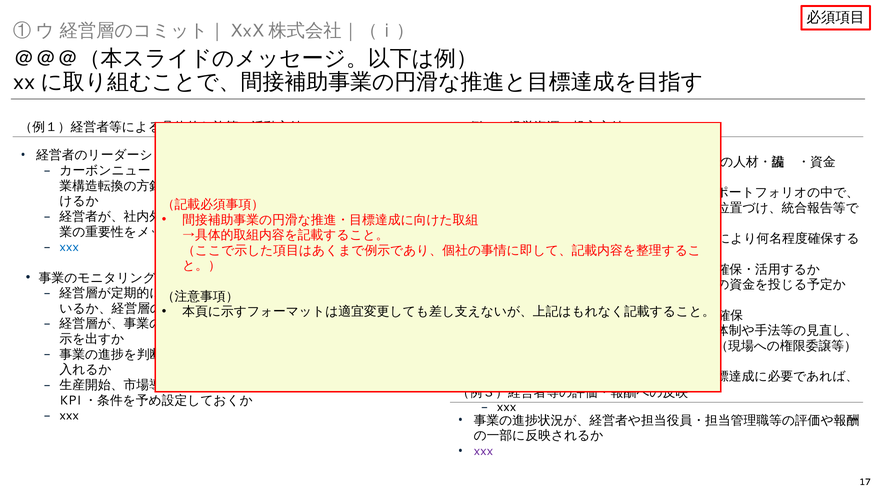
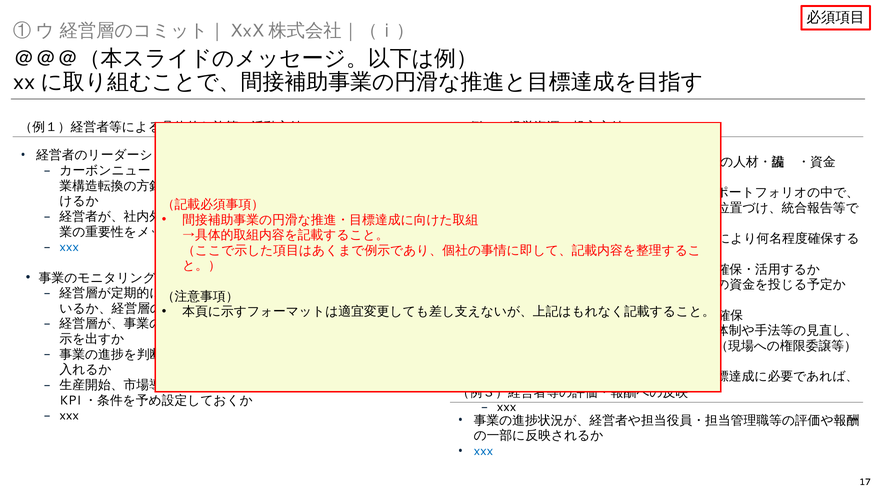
xxx at (483, 452) colour: purple -> blue
